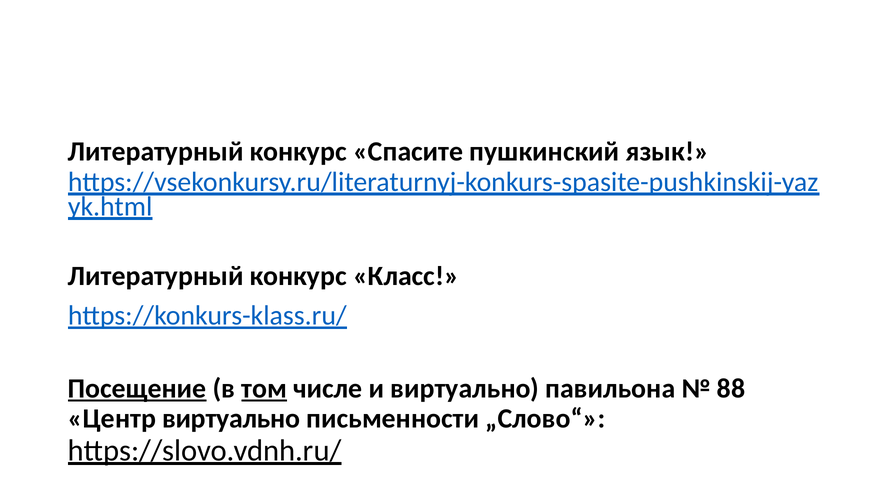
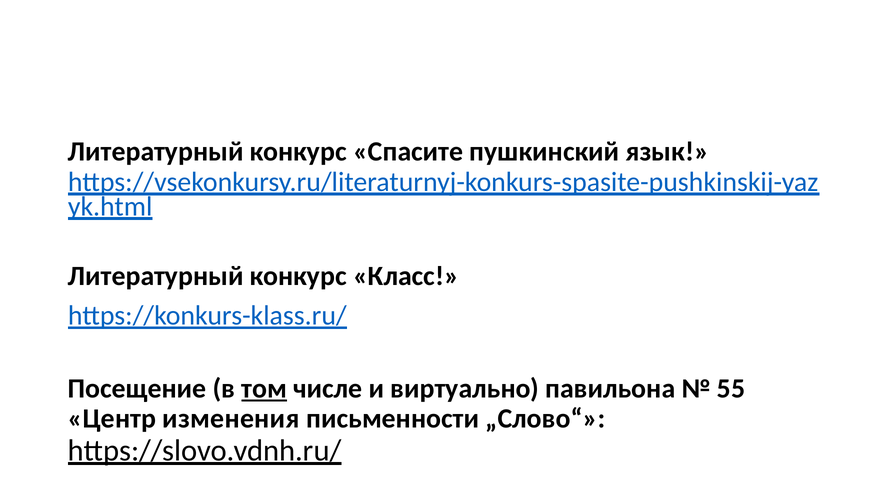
Посещение underline: present -> none
88: 88 -> 55
Центр виртуально: виртуально -> изменения
